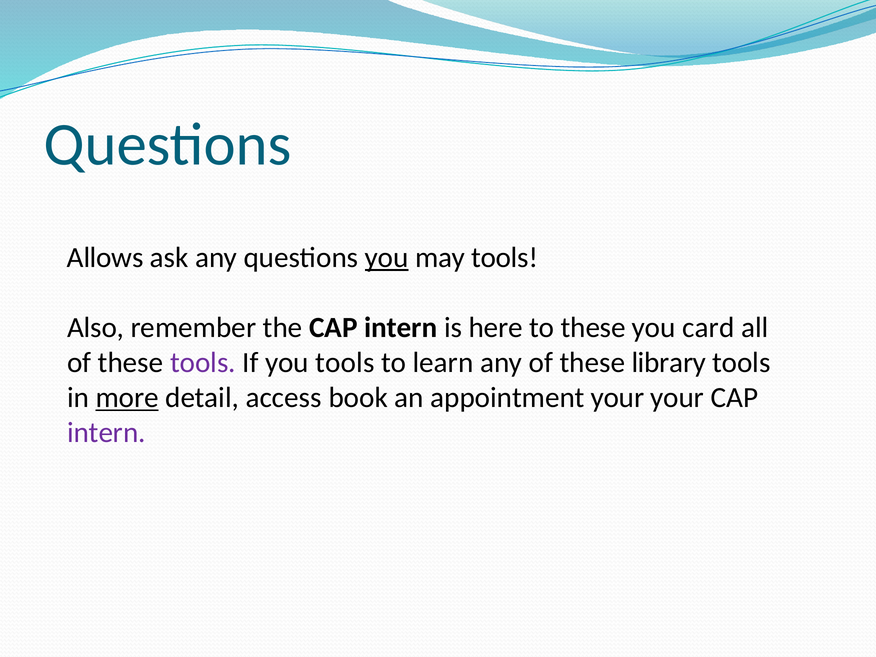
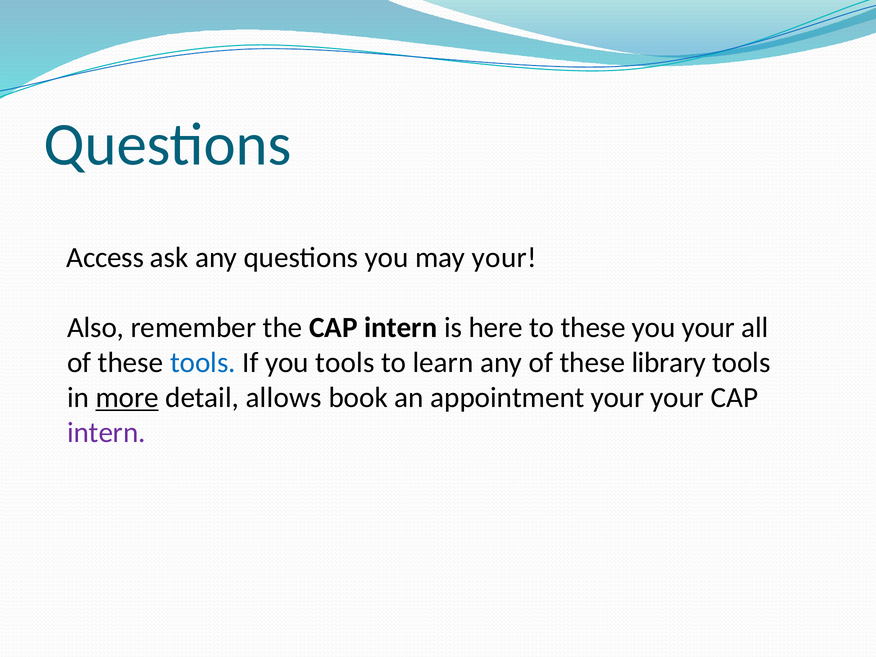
Allows: Allows -> Access
you at (387, 257) underline: present -> none
may tools: tools -> your
you card: card -> your
tools at (203, 363) colour: purple -> blue
access: access -> allows
